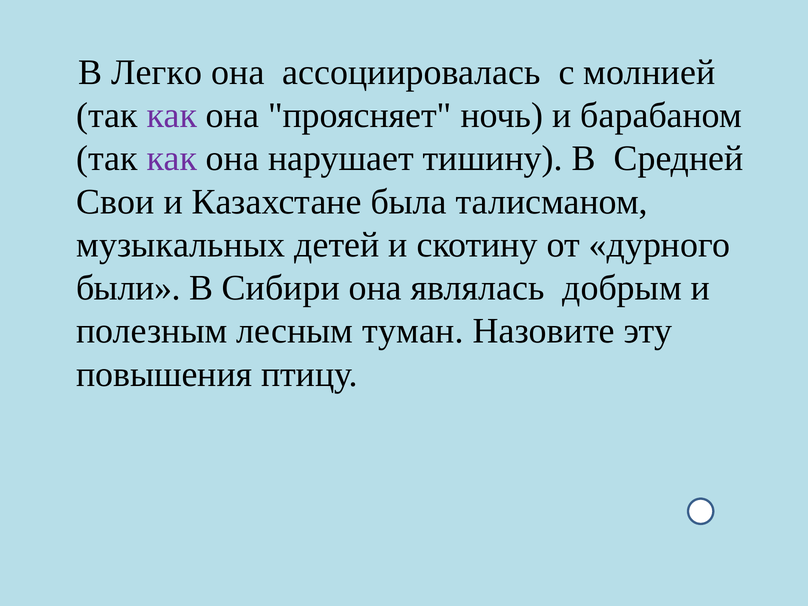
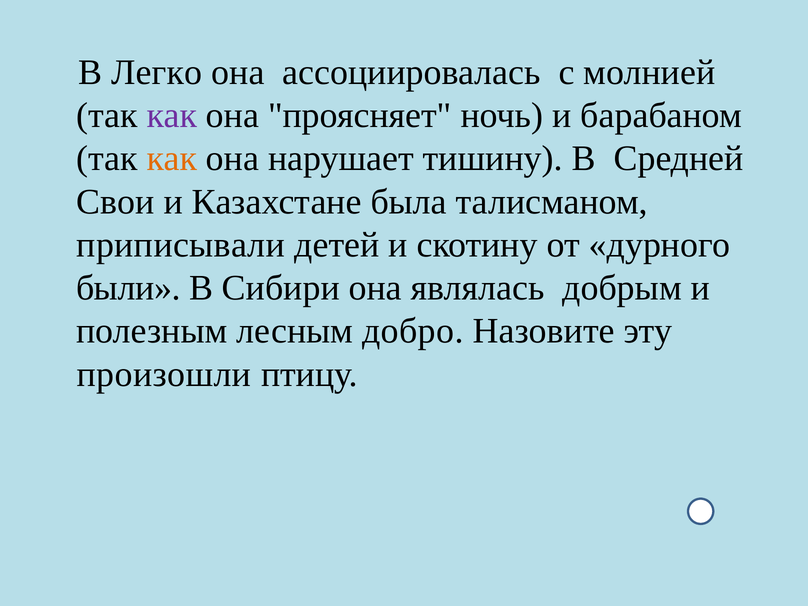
как at (172, 159) colour: purple -> orange
музыкальных: музыкальных -> приписывали
туман: туман -> добро
повышения: повышения -> произошли
